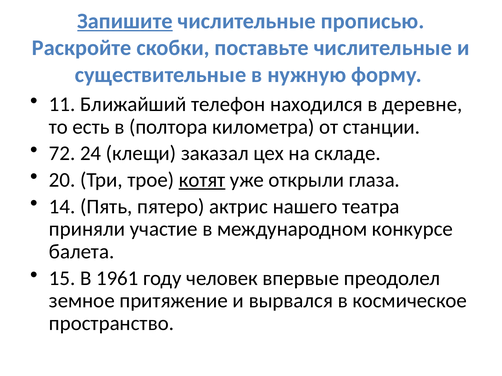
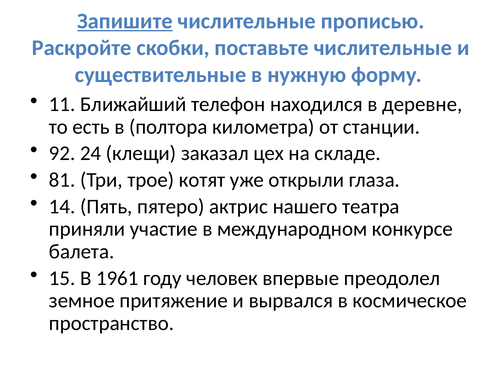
72: 72 -> 92
20: 20 -> 81
котят underline: present -> none
